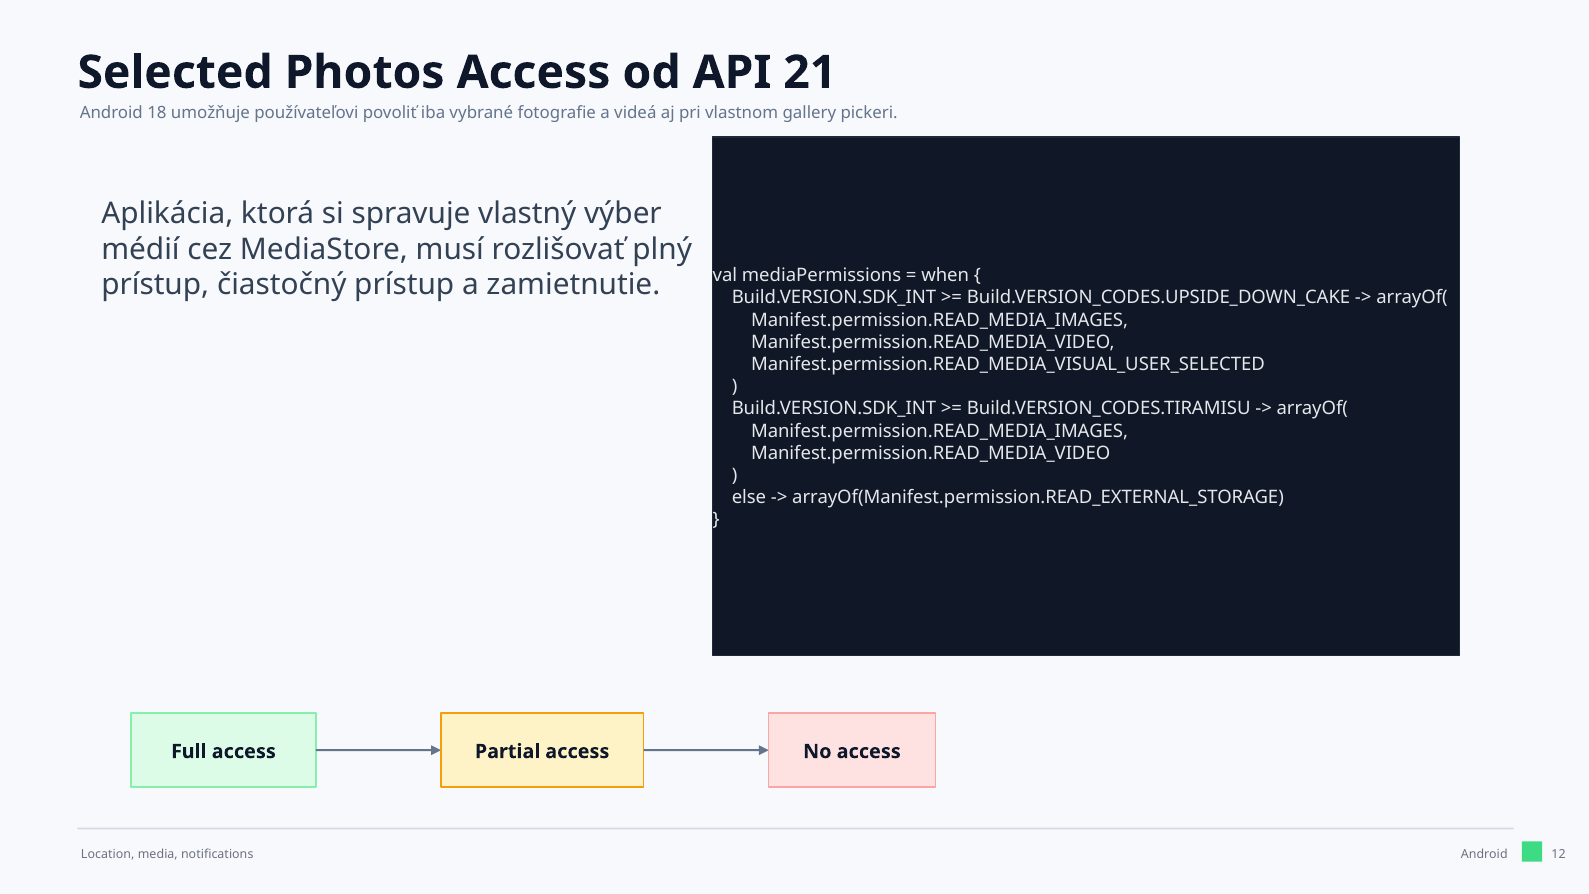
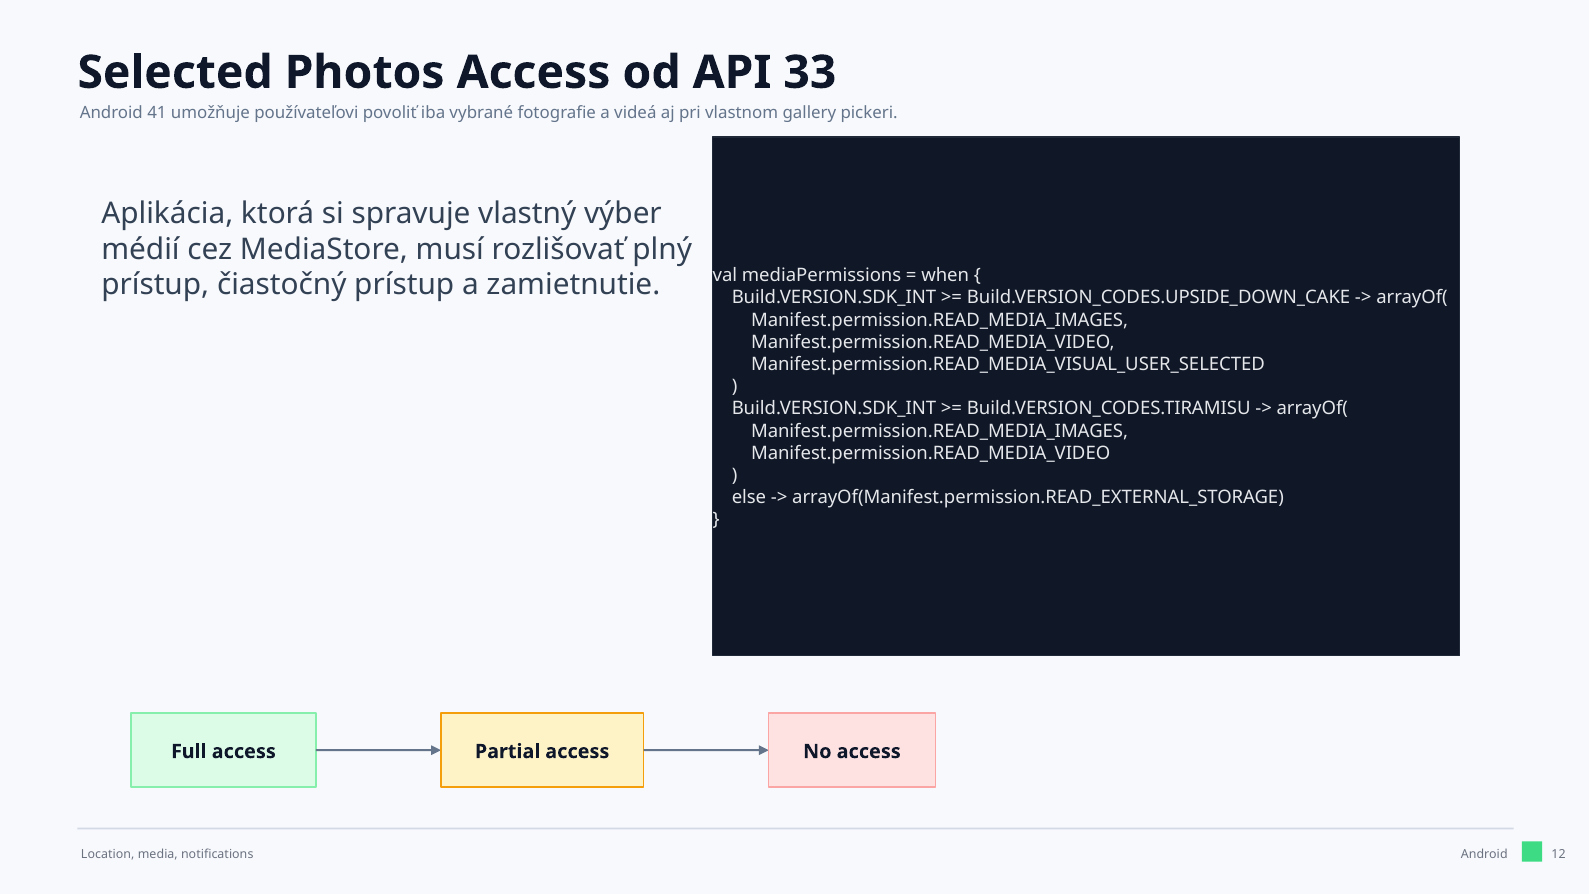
21: 21 -> 33
18: 18 -> 41
